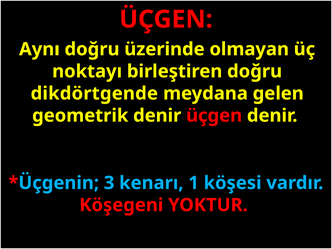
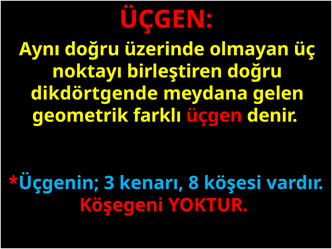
geometrik denir: denir -> farklı
1: 1 -> 8
